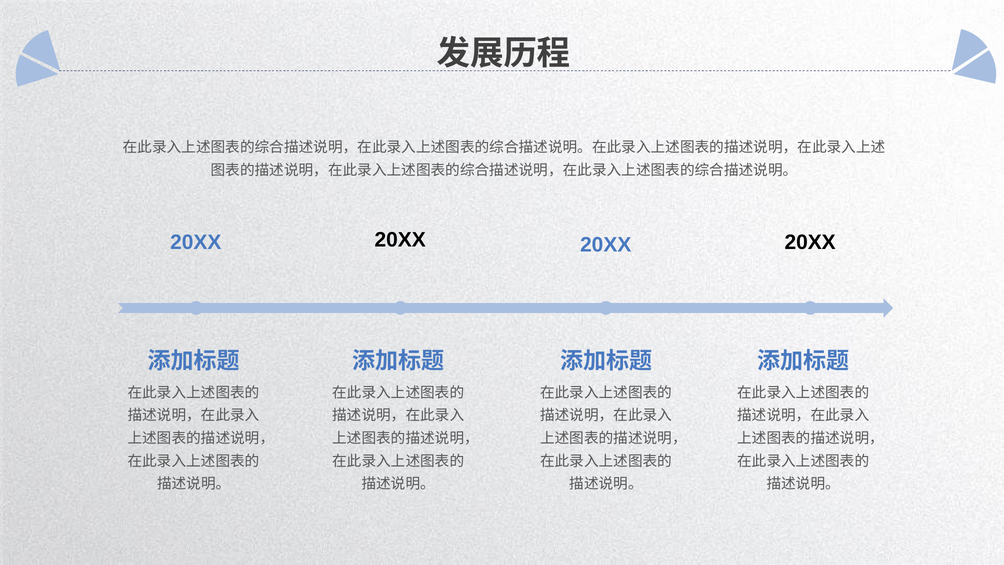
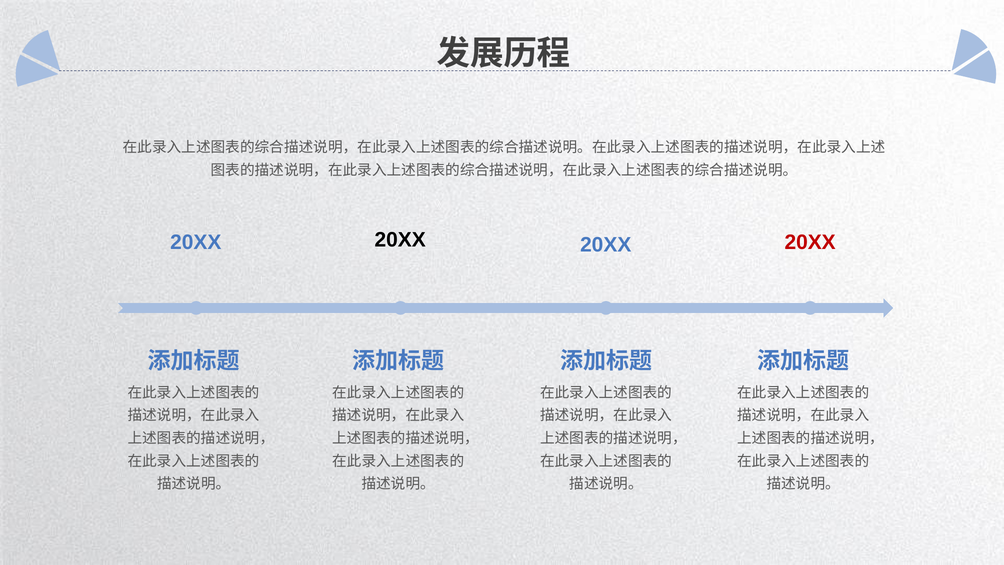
20XX at (810, 242) colour: black -> red
